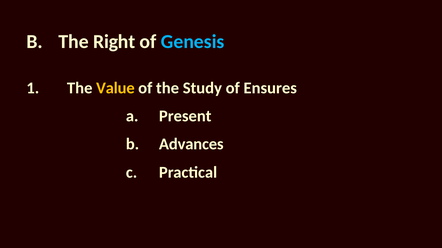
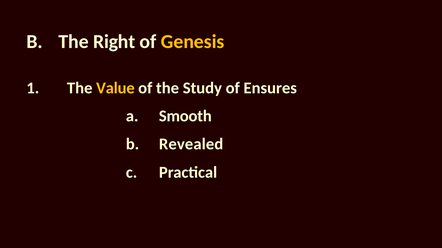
Genesis colour: light blue -> yellow
Present: Present -> Smooth
Advances: Advances -> Revealed
